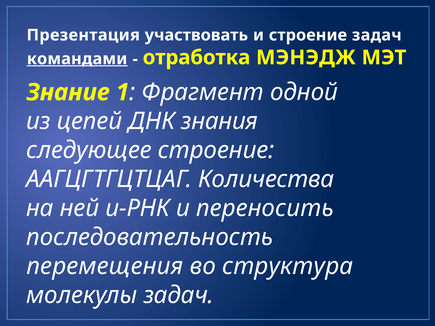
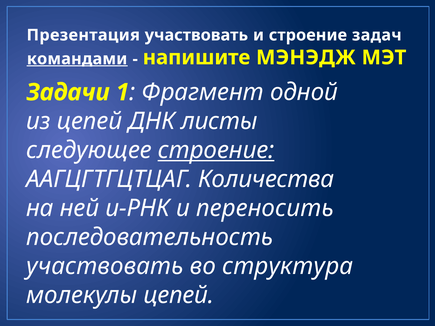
отработка: отработка -> напишите
Знание: Знание -> Задачи
знания: знания -> листы
строение at (216, 150) underline: none -> present
перемещения at (105, 266): перемещения -> участвовать
молекулы задач: задач -> цепей
